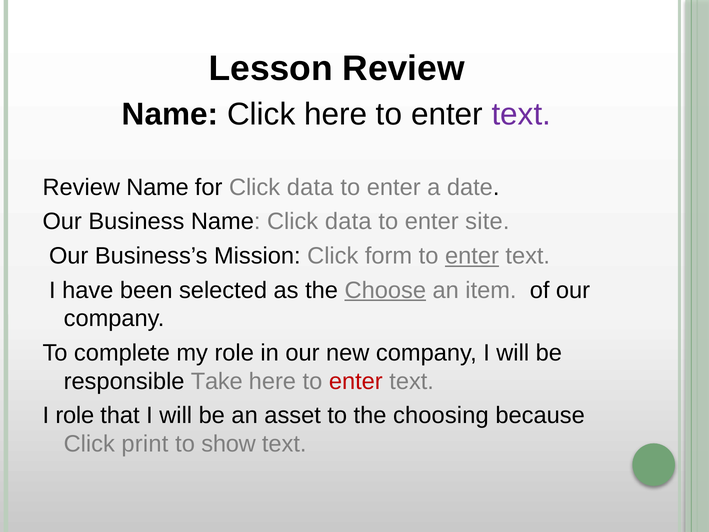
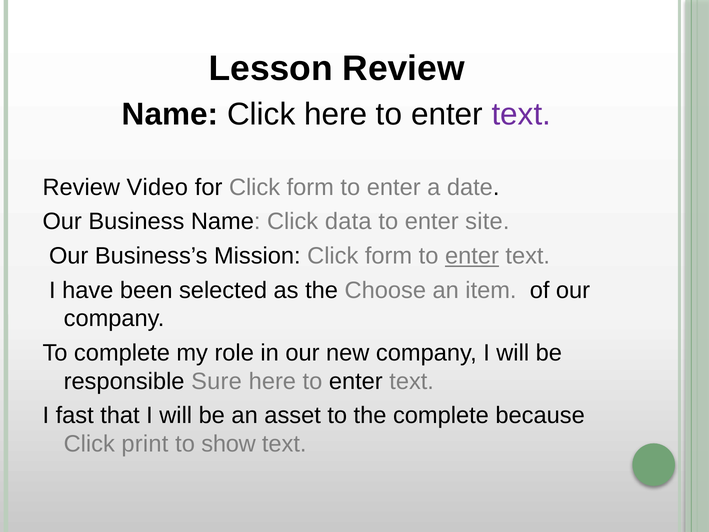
Name at (158, 187): Name -> Video
for Click data: data -> form
Choose underline: present -> none
Take: Take -> Sure
enter at (356, 381) colour: red -> black
I role: role -> fast
the choosing: choosing -> complete
